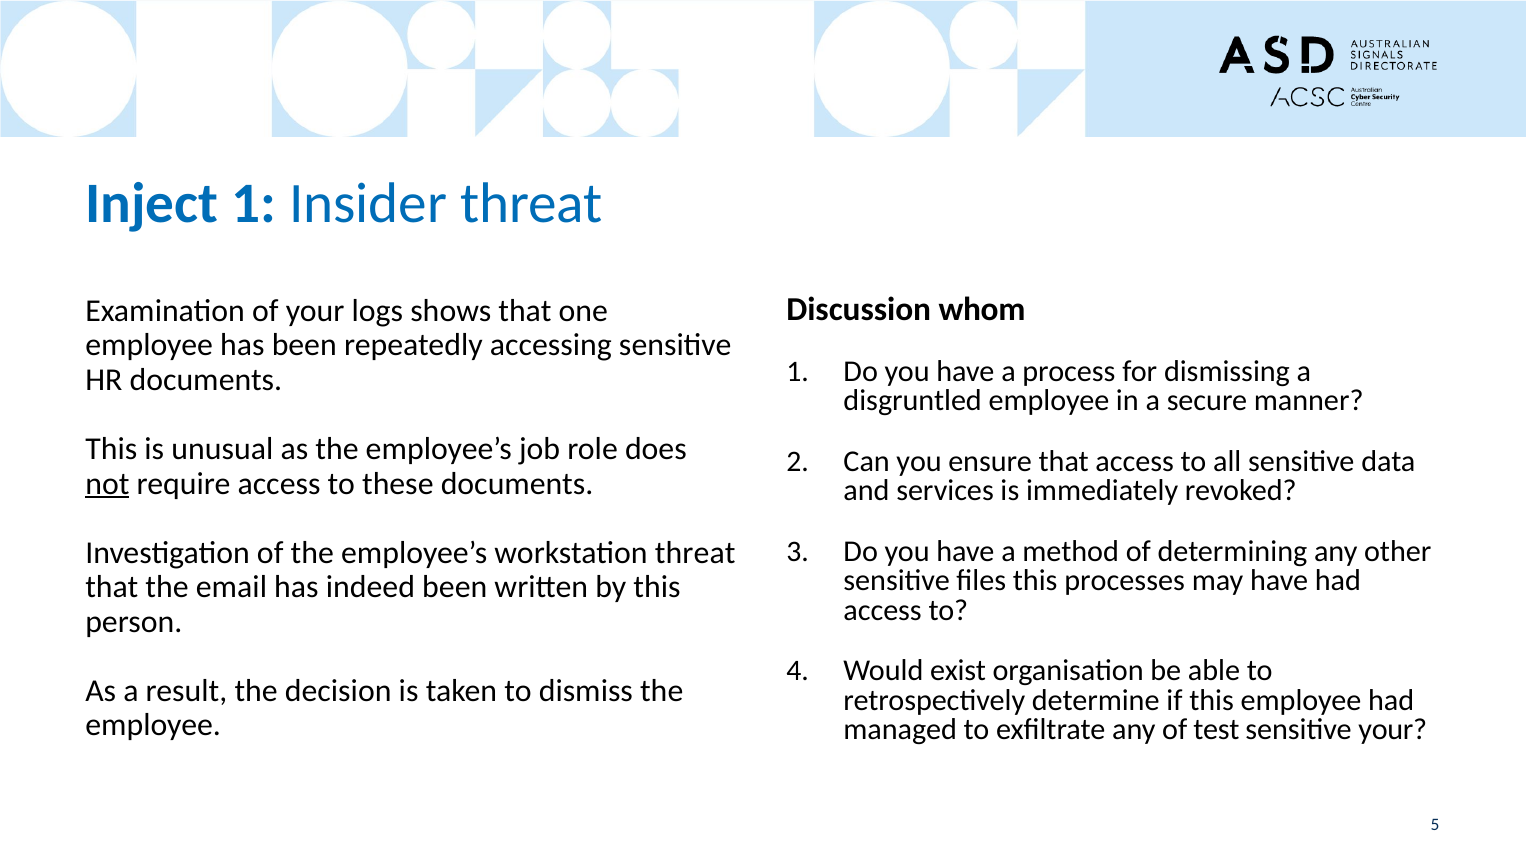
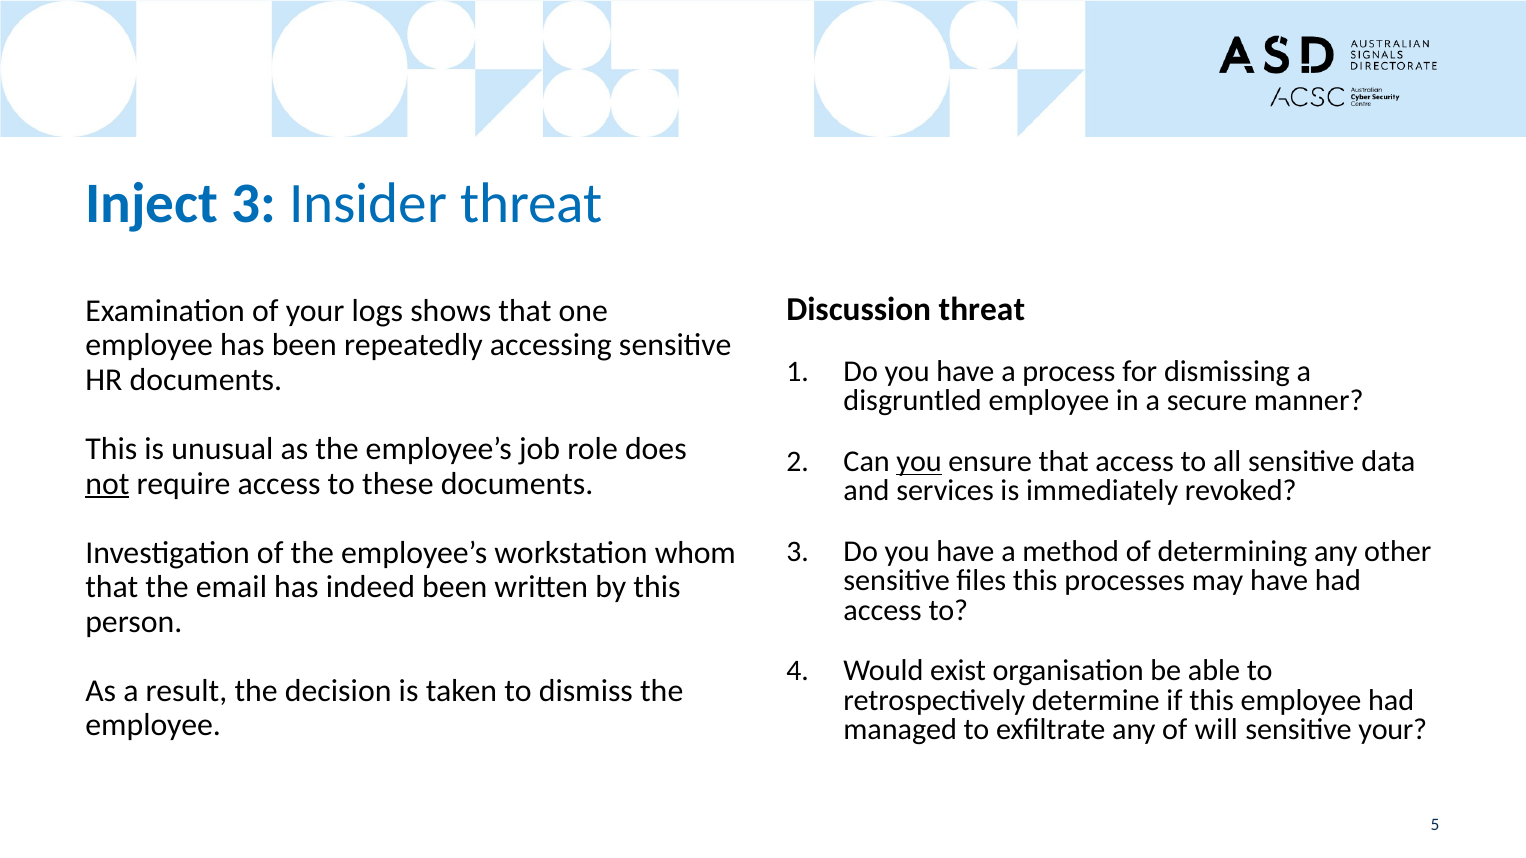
Inject 1: 1 -> 3
Discussion whom: whom -> threat
you at (919, 462) underline: none -> present
workstation threat: threat -> whom
test: test -> will
